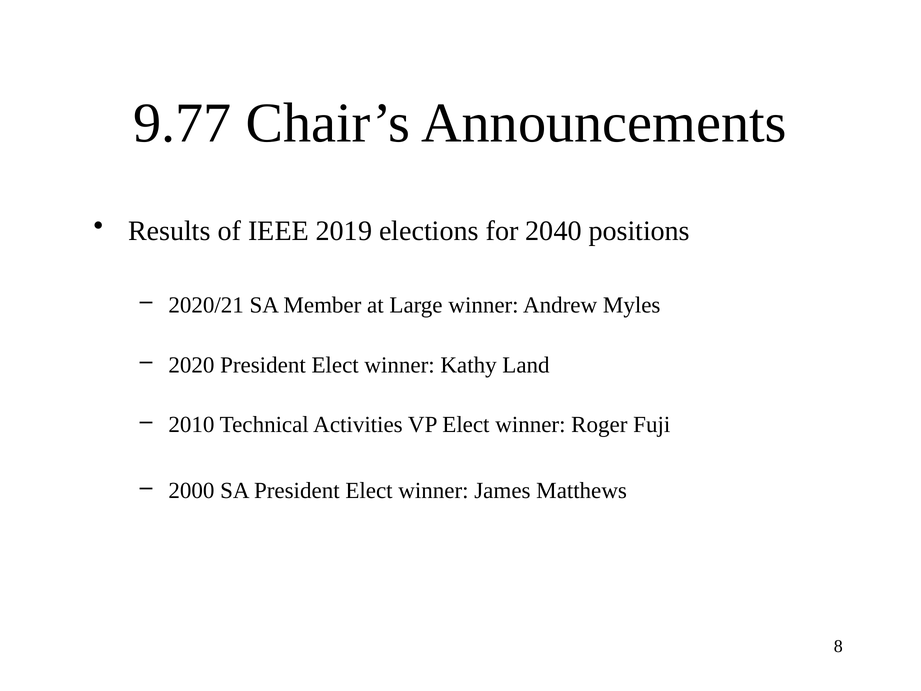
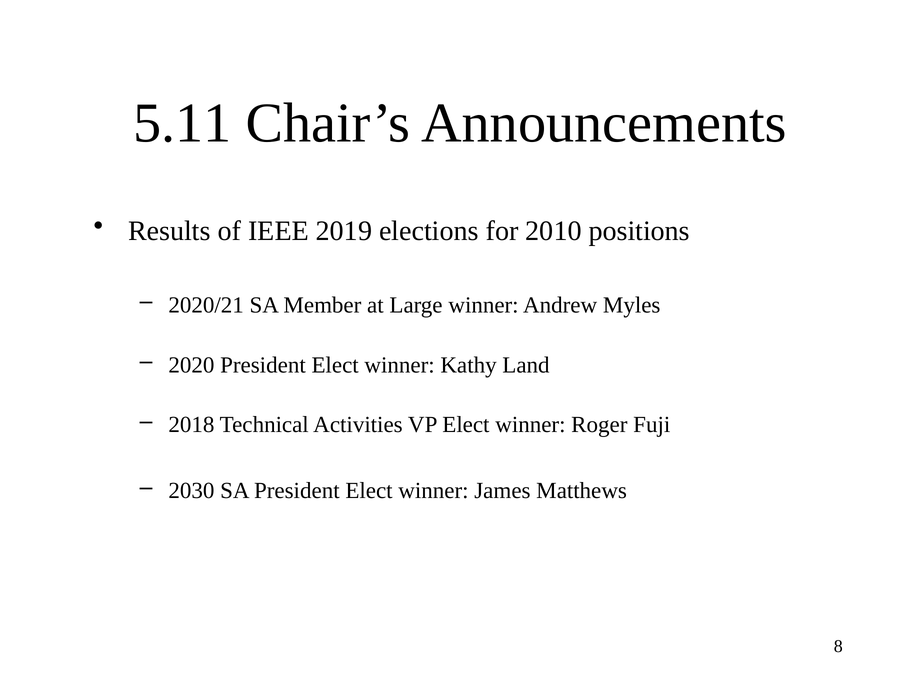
9.77: 9.77 -> 5.11
2040: 2040 -> 2010
2010: 2010 -> 2018
2000: 2000 -> 2030
